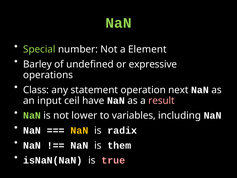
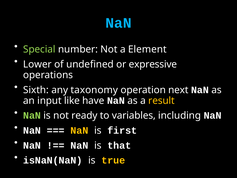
NaN at (118, 23) colour: light green -> light blue
Barley: Barley -> Lower
Class: Class -> Sixth
statement: statement -> taxonomy
ceil: ceil -> like
result colour: pink -> yellow
lower: lower -> ready
radix: radix -> first
them: them -> that
true colour: pink -> yellow
